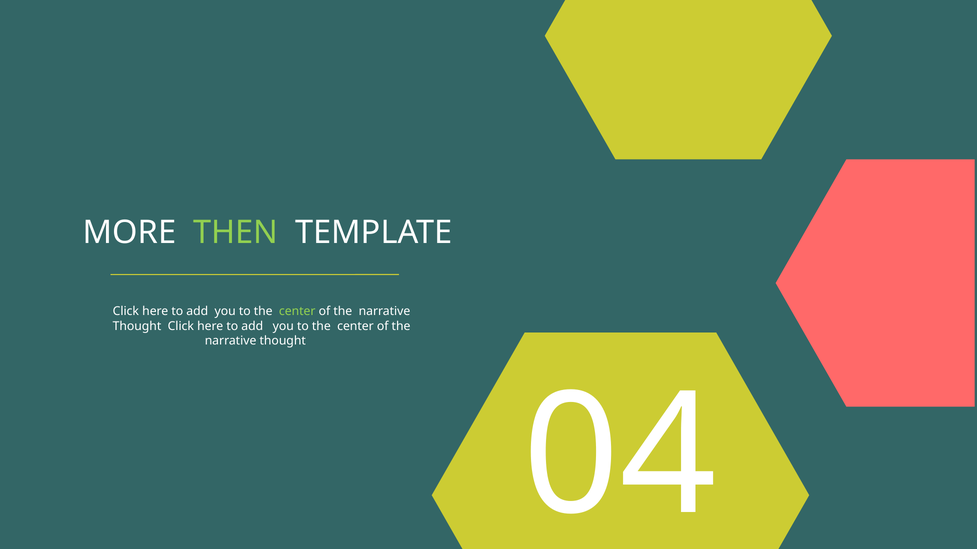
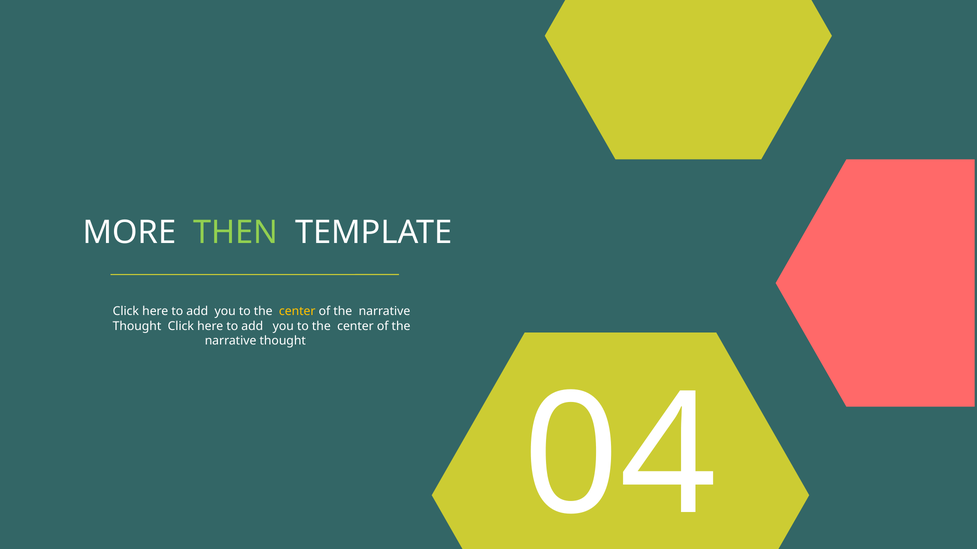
center at (297, 312) colour: light green -> yellow
